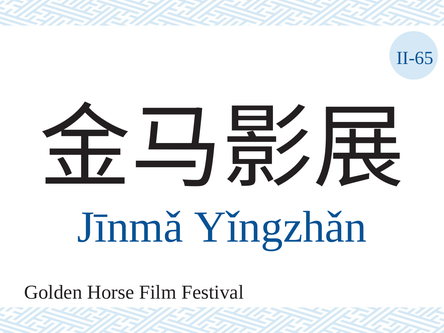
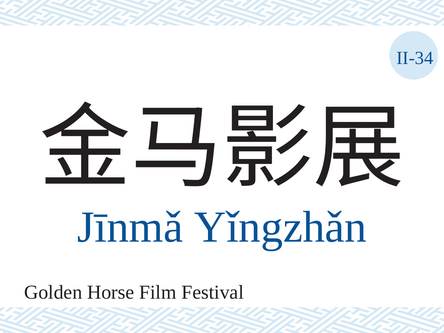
II-65: II-65 -> II-34
